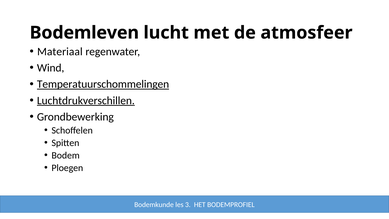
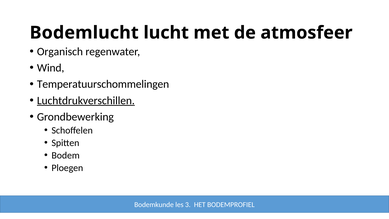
Bodemleven: Bodemleven -> Bodemlucht
Materiaal: Materiaal -> Organisch
Temperatuurschommelingen underline: present -> none
